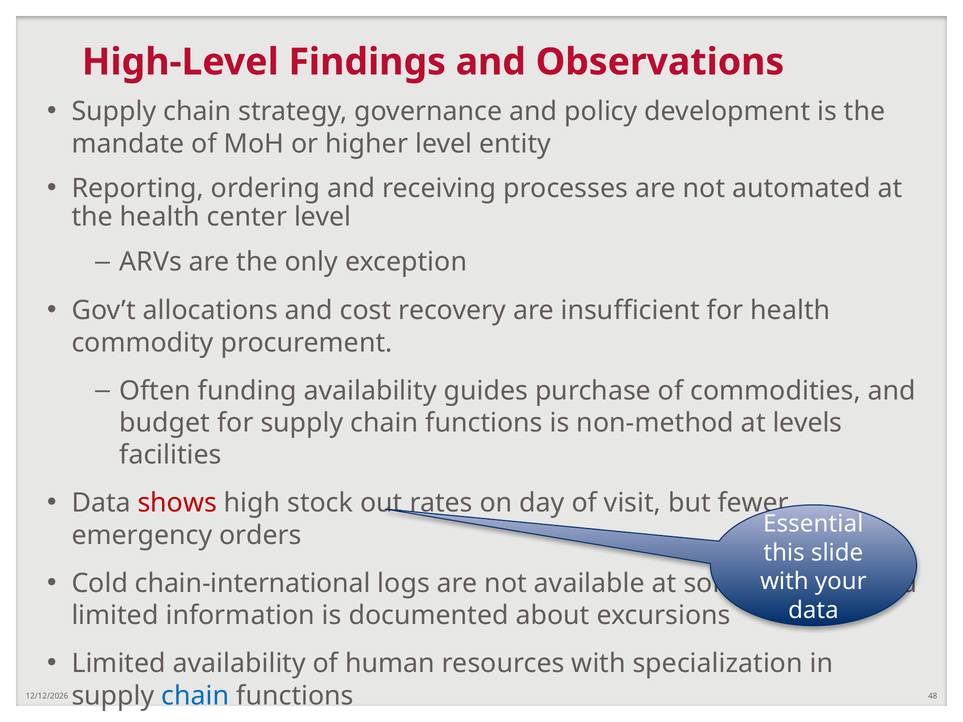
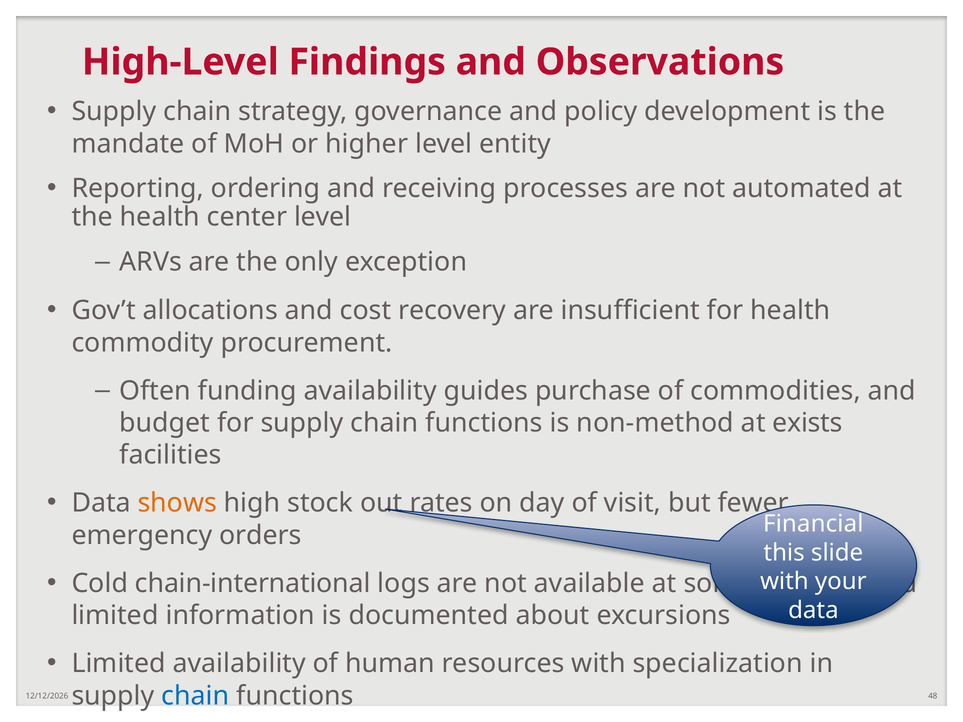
levels: levels -> exists
shows colour: red -> orange
Essential: Essential -> Financial
